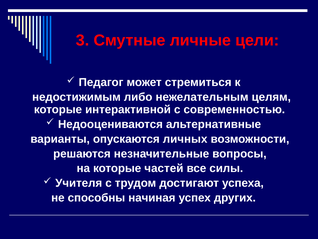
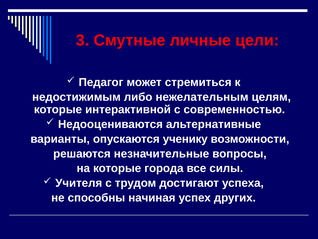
личных: личных -> ученику
частей: частей -> города
